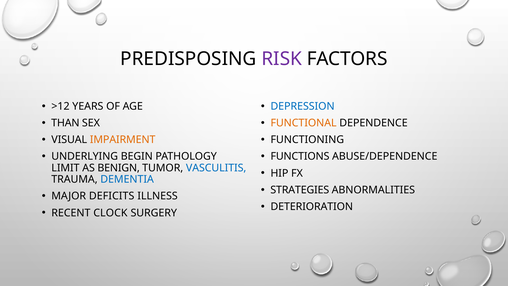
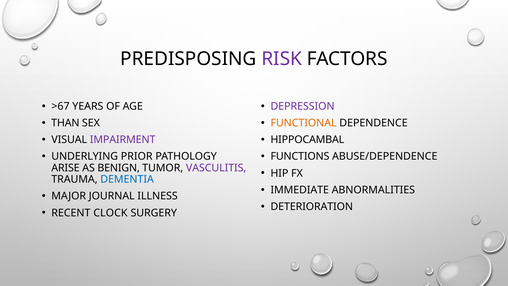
>12: >12 -> >67
DEPRESSION colour: blue -> purple
IMPAIRMENT colour: orange -> purple
FUNCTIONING: FUNCTIONING -> HIPPOCAMBAL
BEGIN: BEGIN -> PRIOR
LIMIT: LIMIT -> ARISE
VASCULITIS colour: blue -> purple
STRATEGIES: STRATEGIES -> IMMEDIATE
DEFICITS: DEFICITS -> JOURNAL
